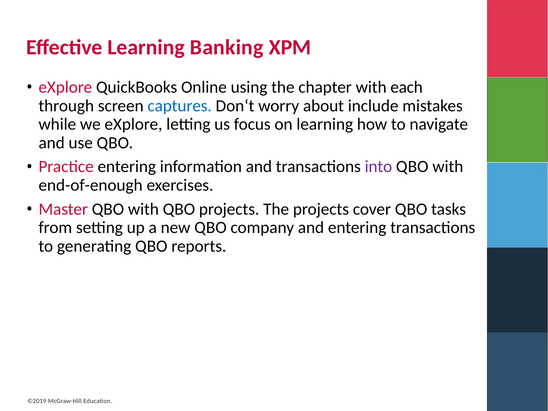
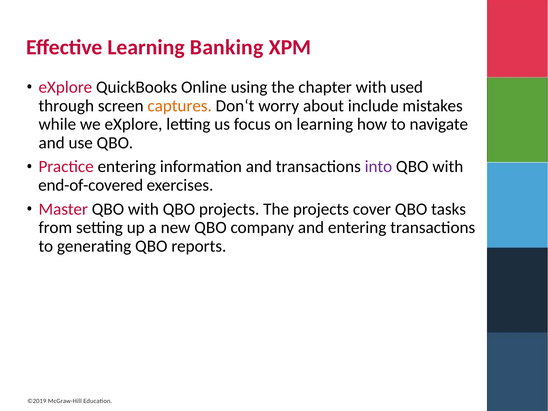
each: each -> used
captures colour: blue -> orange
end-of-enough: end-of-enough -> end-of-covered
